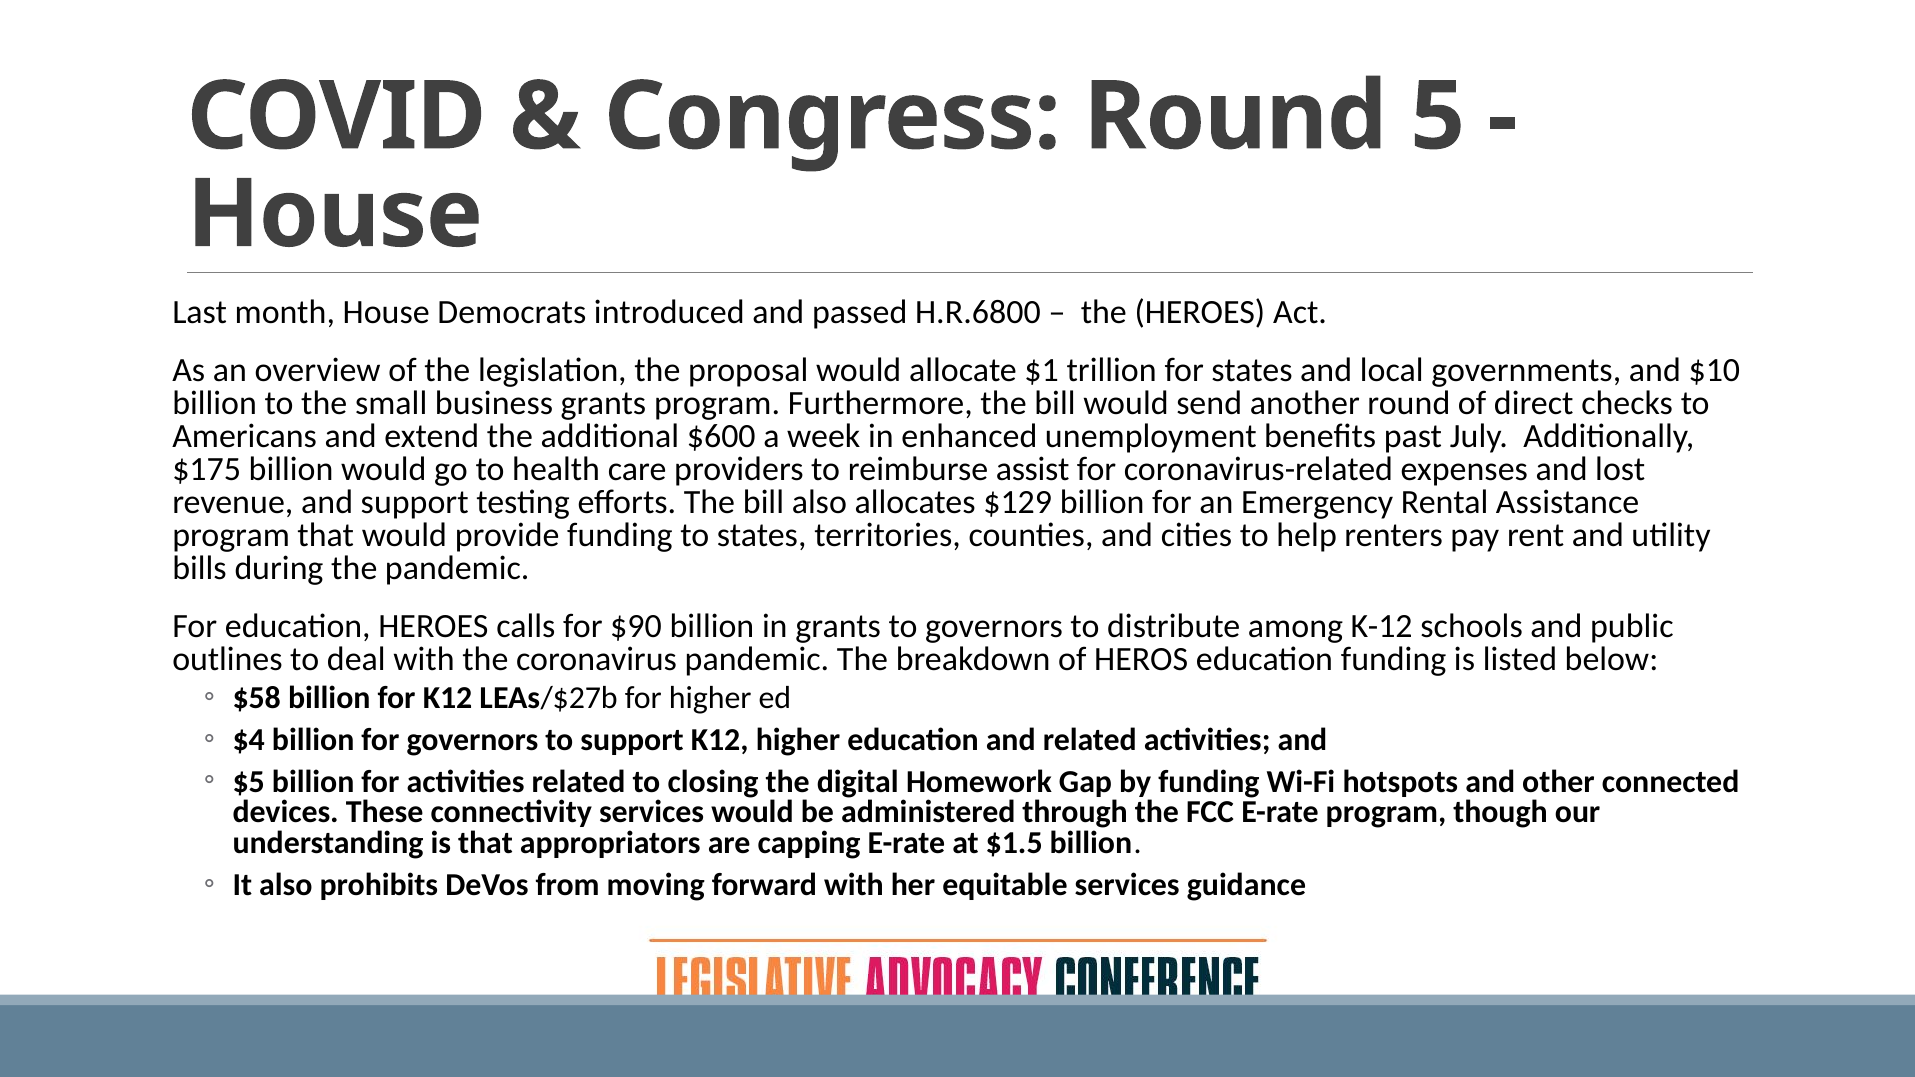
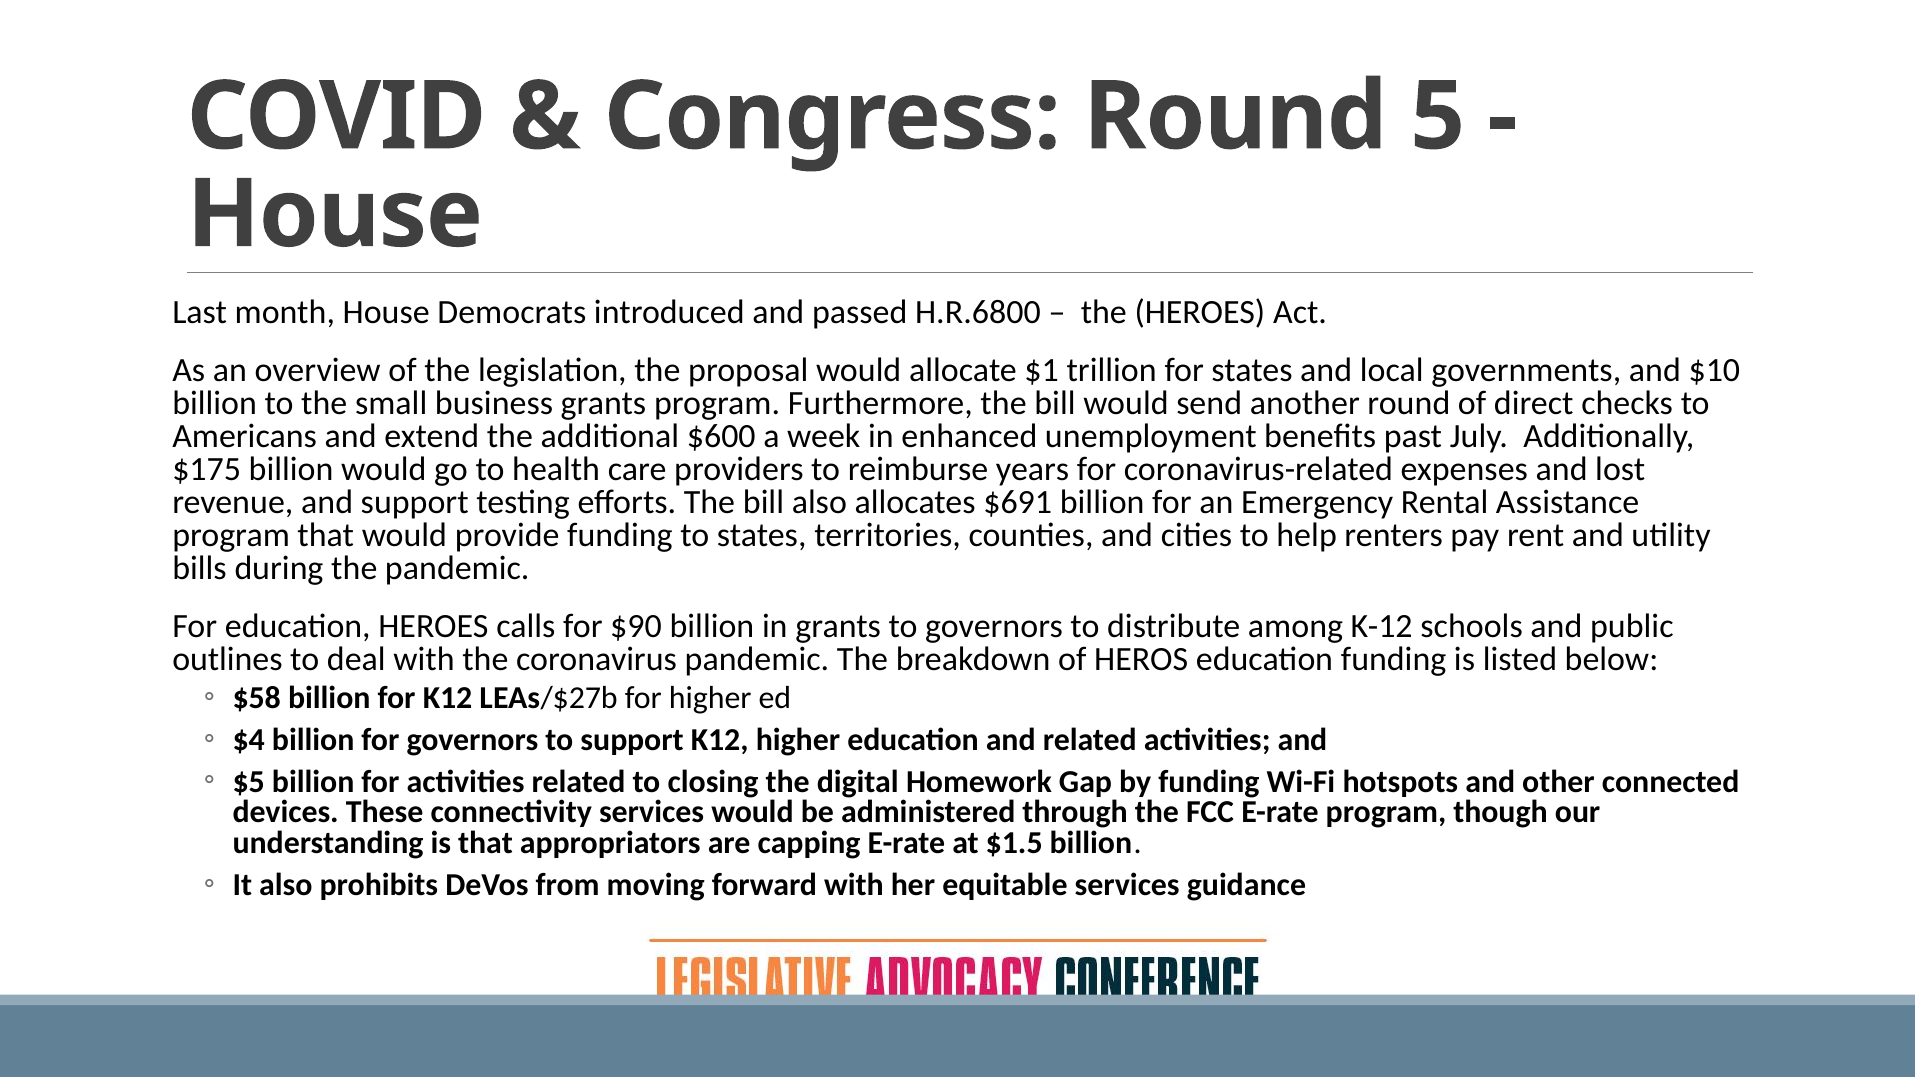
assist: assist -> years
$129: $129 -> $691
